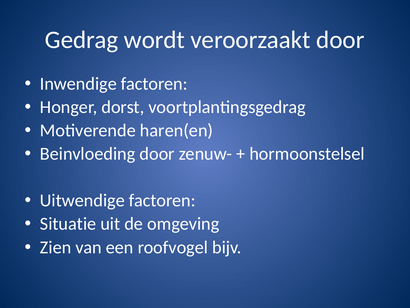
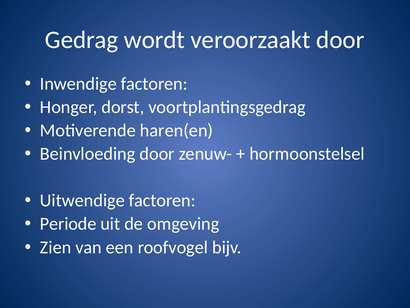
Situatie: Situatie -> Periode
